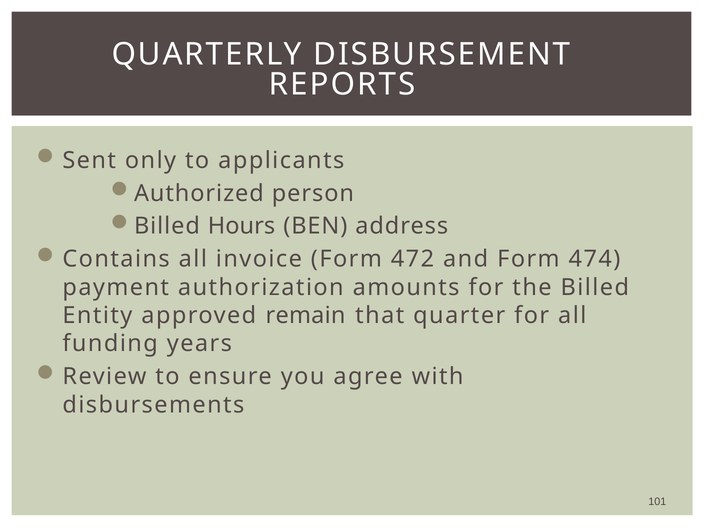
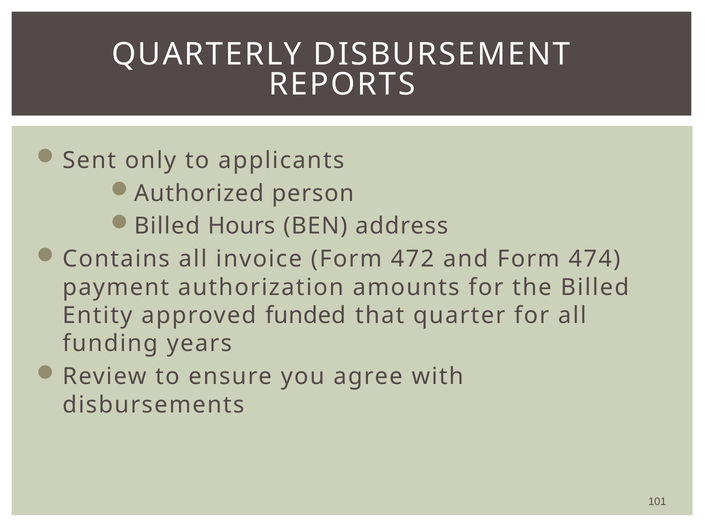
remain: remain -> funded
